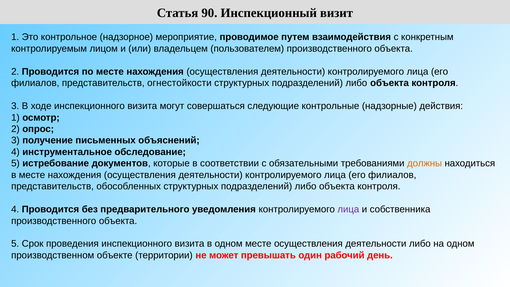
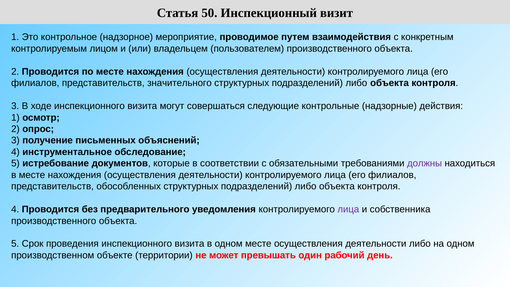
90: 90 -> 50
огнестойкости: огнестойкости -> значительного
должны colour: orange -> purple
